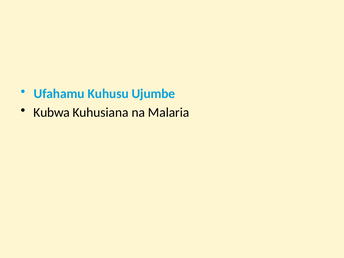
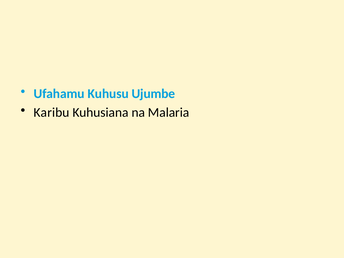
Kubwa: Kubwa -> Karibu
